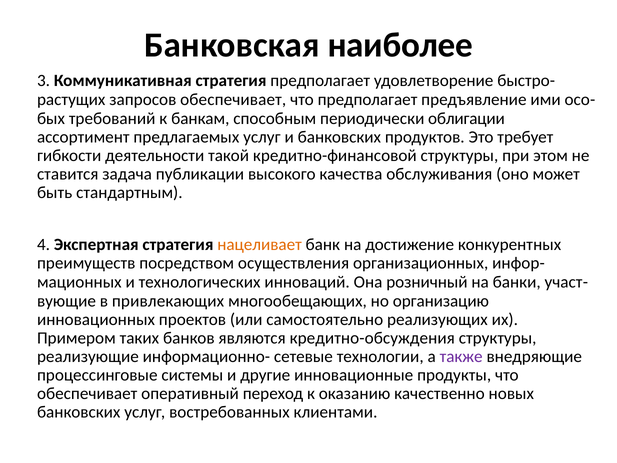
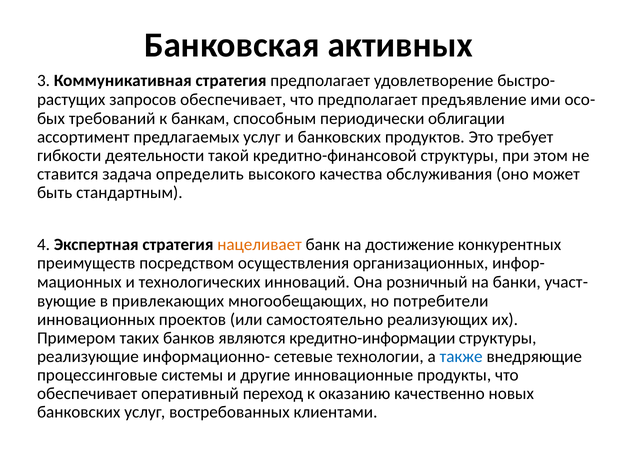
наиболее: наиболее -> активных
публикации: публикации -> определить
организацию: организацию -> потребители
кредитно-обсуждения: кредитно-обсуждения -> кредитно-информации
также colour: purple -> blue
